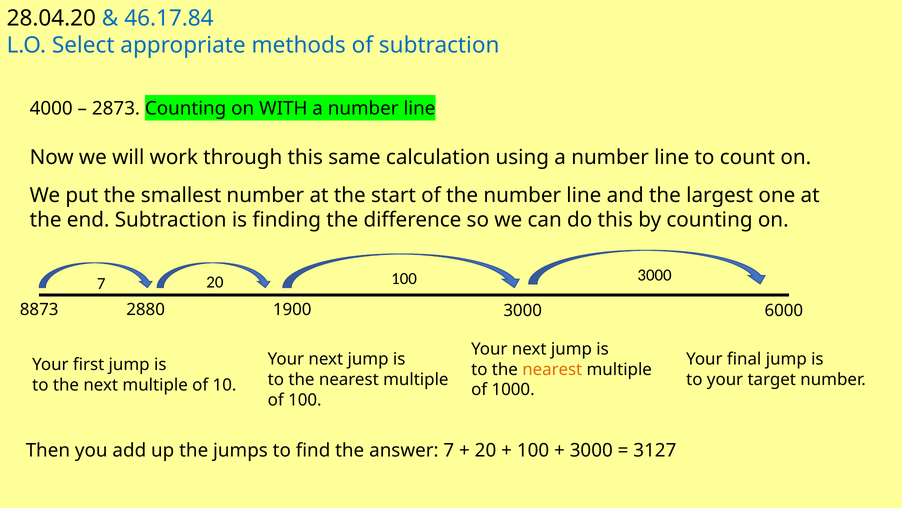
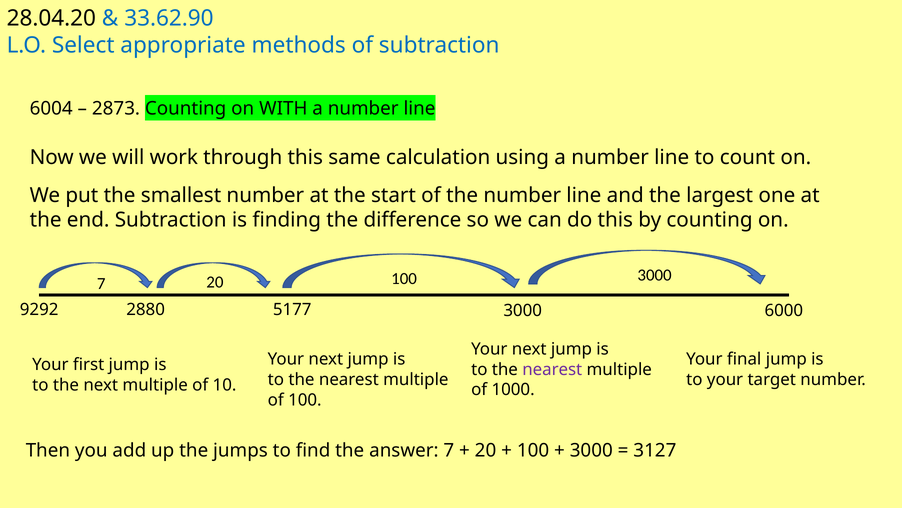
46.17.84: 46.17.84 -> 33.62.90
4000: 4000 -> 6004
8873: 8873 -> 9292
1900: 1900 -> 5177
nearest at (552, 369) colour: orange -> purple
